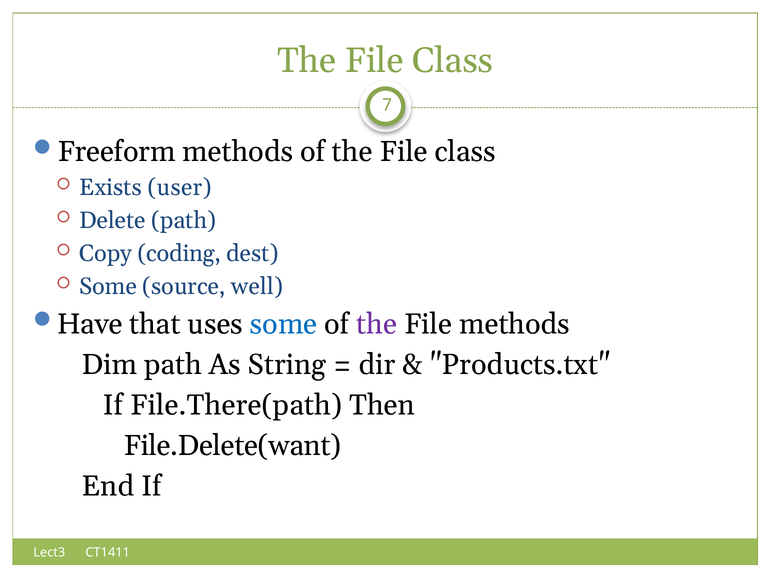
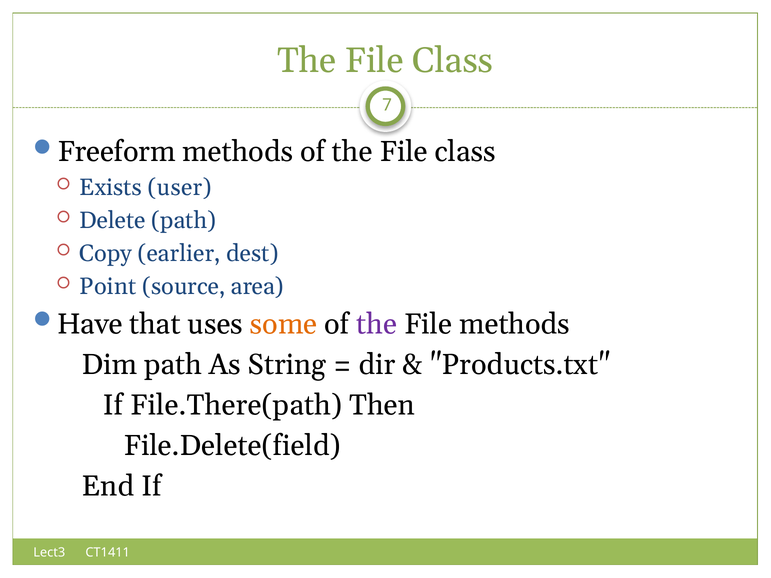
coding: coding -> earlier
Some at (108, 287): Some -> Point
well: well -> area
some at (284, 324) colour: blue -> orange
File.Delete(want: File.Delete(want -> File.Delete(field
